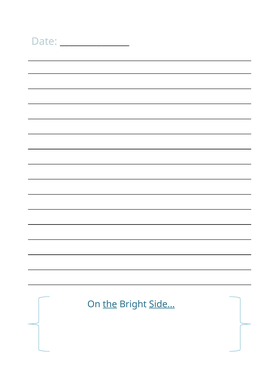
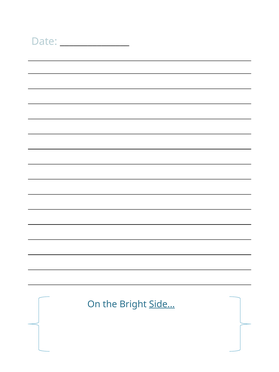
the underline: present -> none
